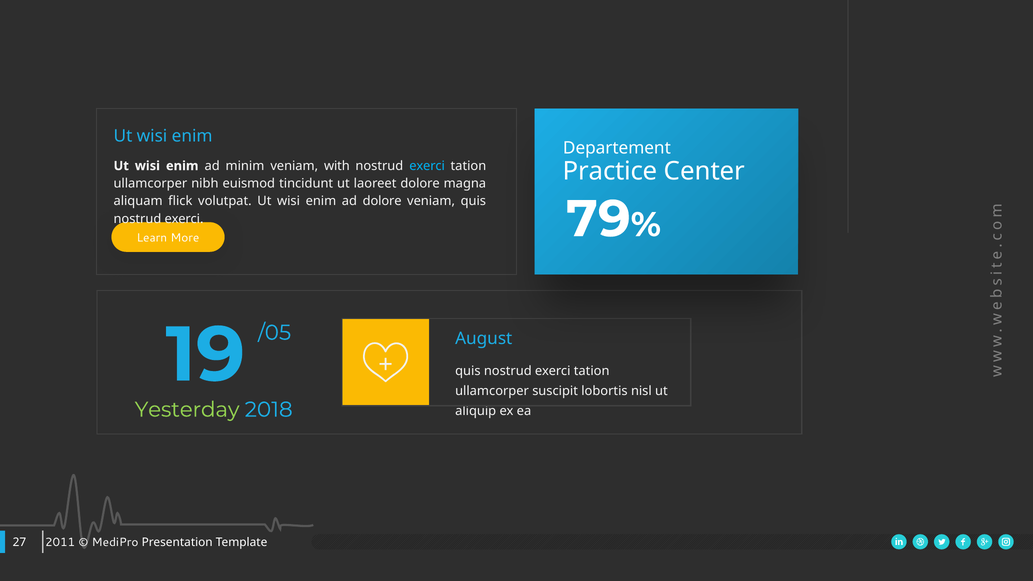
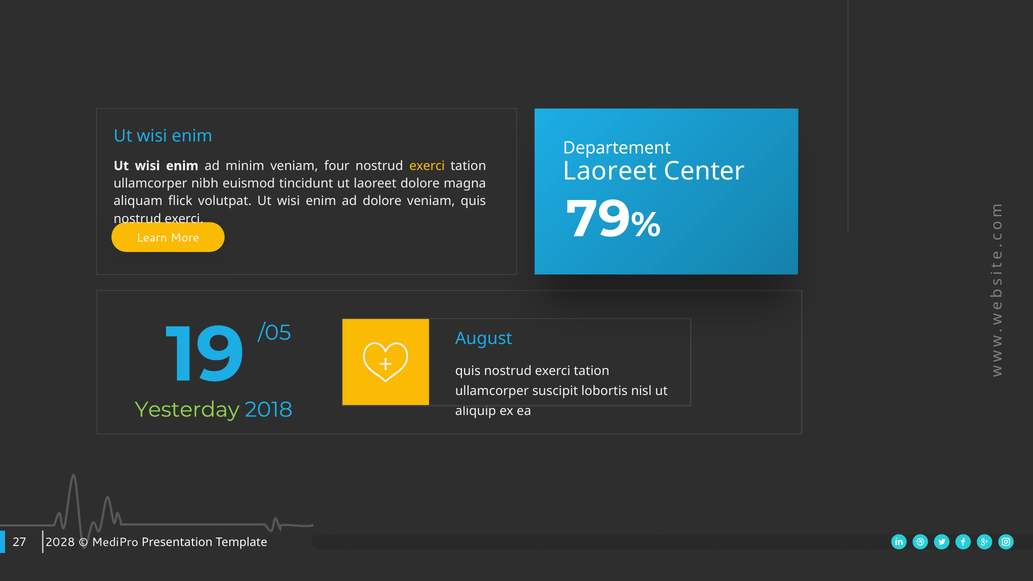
with: with -> four
exerci at (427, 166) colour: light blue -> yellow
Practice at (610, 171): Practice -> Laoreet
2011: 2011 -> 2028
